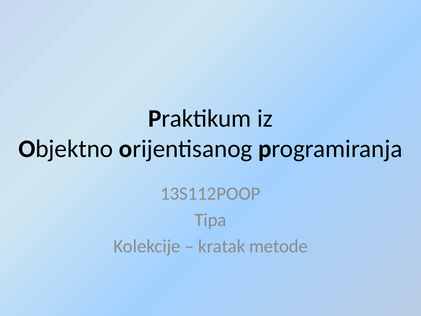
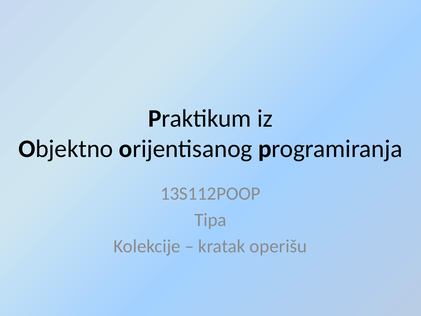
metode: metode -> operišu
